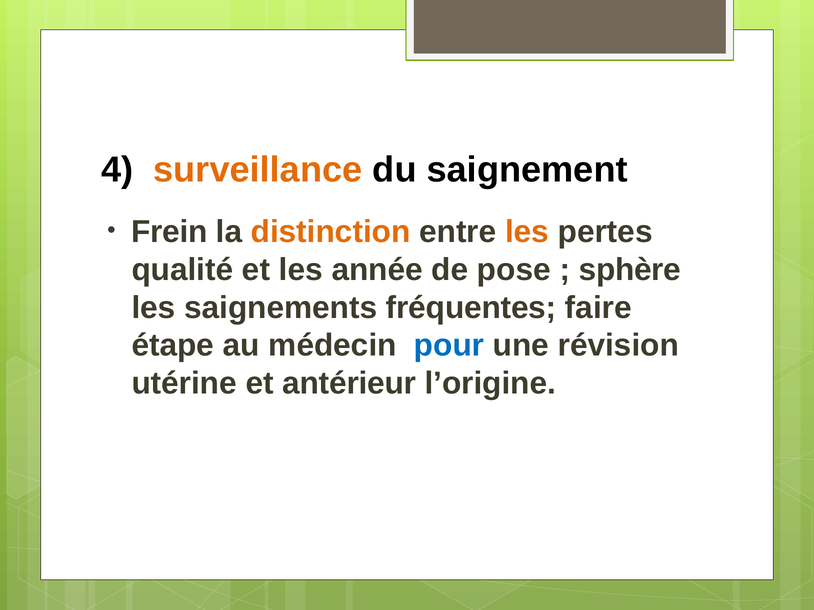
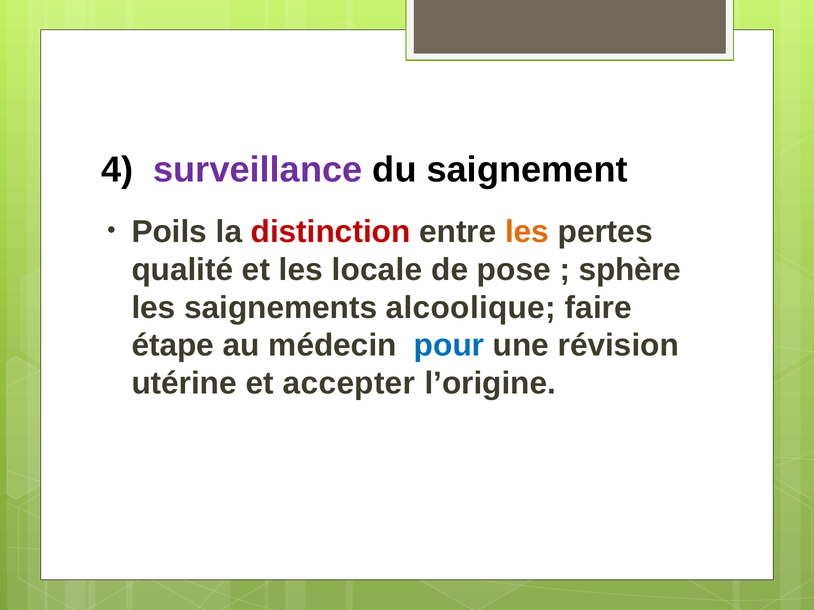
surveillance colour: orange -> purple
Frein: Frein -> Poils
distinction colour: orange -> red
année: année -> locale
fréquentes: fréquentes -> alcoolique
antérieur: antérieur -> accepter
